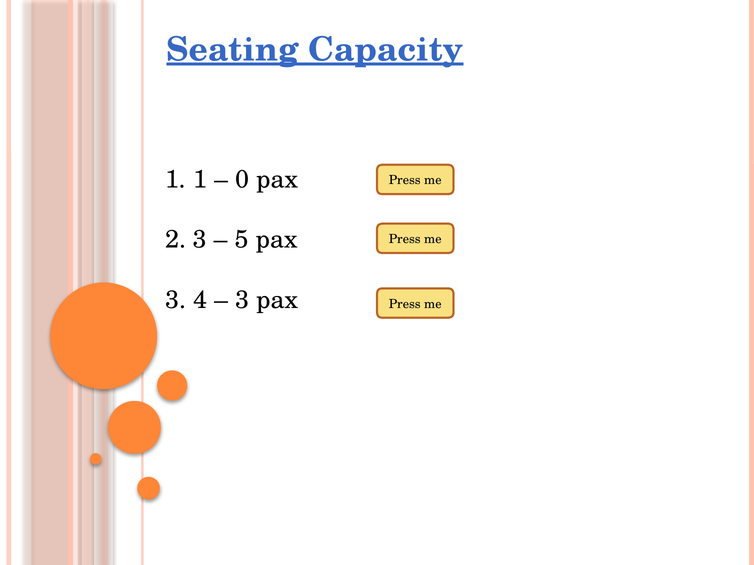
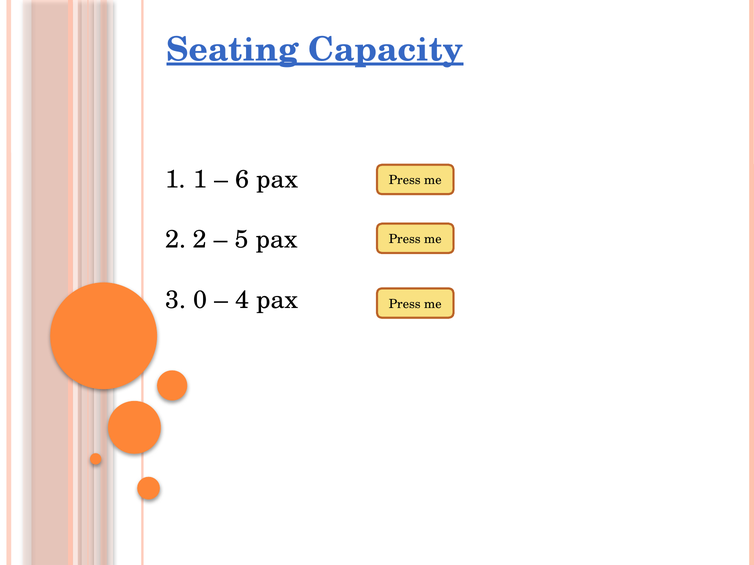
0: 0 -> 6
2 3: 3 -> 2
4: 4 -> 0
3 at (242, 300): 3 -> 4
